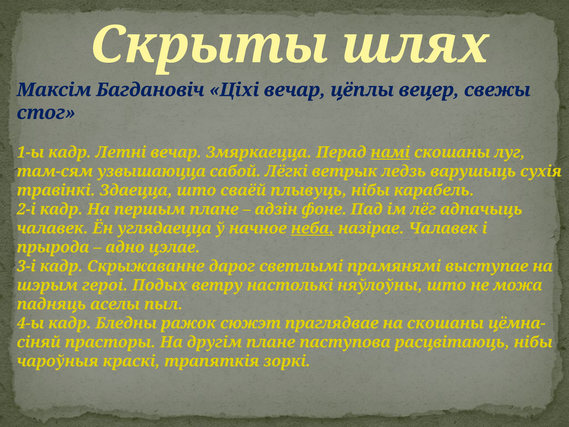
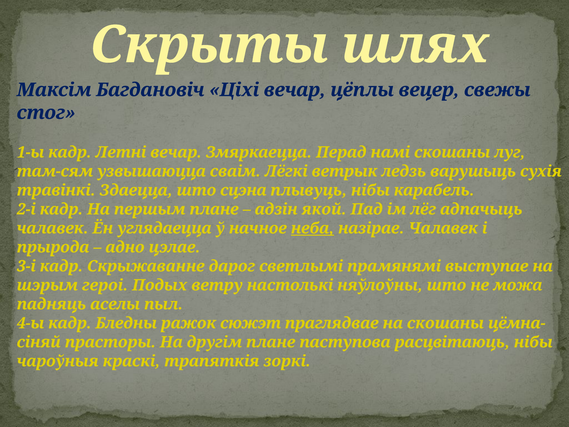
намі underline: present -> none
сабой: сабой -> сваім
сваёй: сваёй -> сцэна
фоне: фоне -> якой
